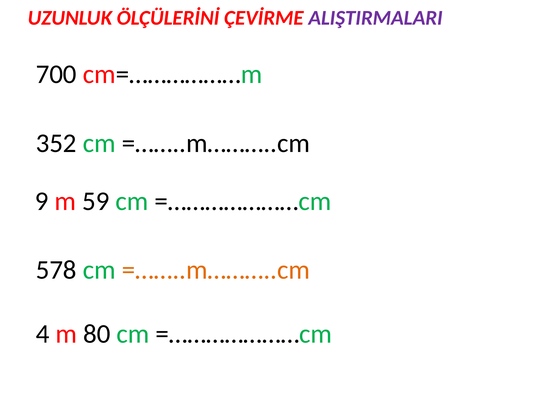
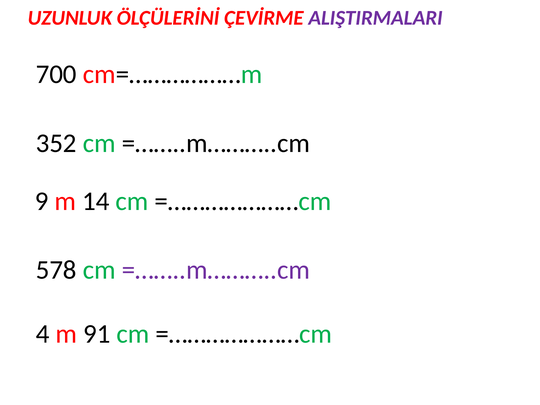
59: 59 -> 14
=……..m………..cm at (216, 270) colour: orange -> purple
80: 80 -> 91
